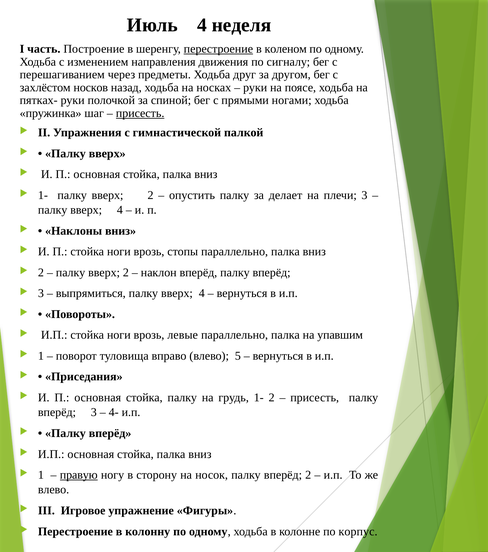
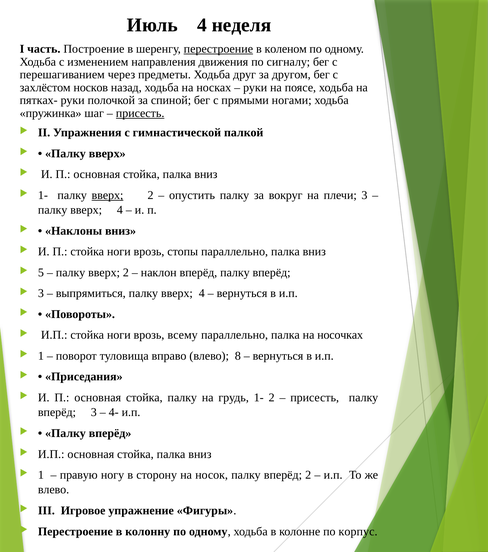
вверх at (108, 195) underline: none -> present
делает: делает -> вокруг
2 at (41, 273): 2 -> 5
левые: левые -> всему
упавшим: упавшим -> носочках
5: 5 -> 8
правую underline: present -> none
